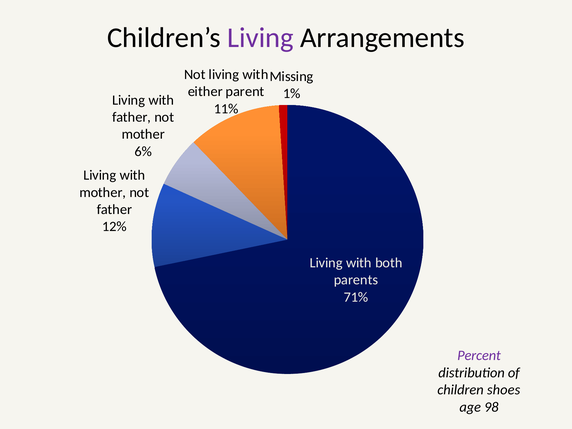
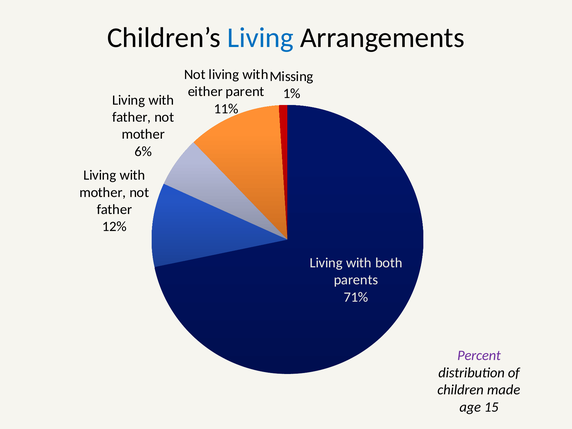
Living at (260, 38) colour: purple -> blue
shoes: shoes -> made
98: 98 -> 15
